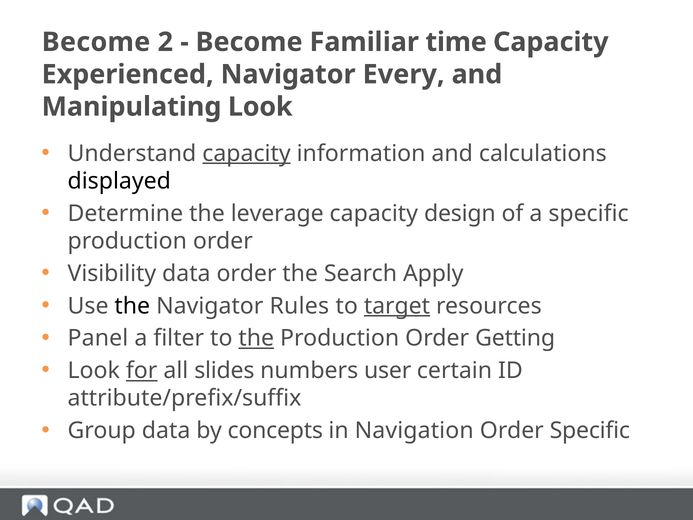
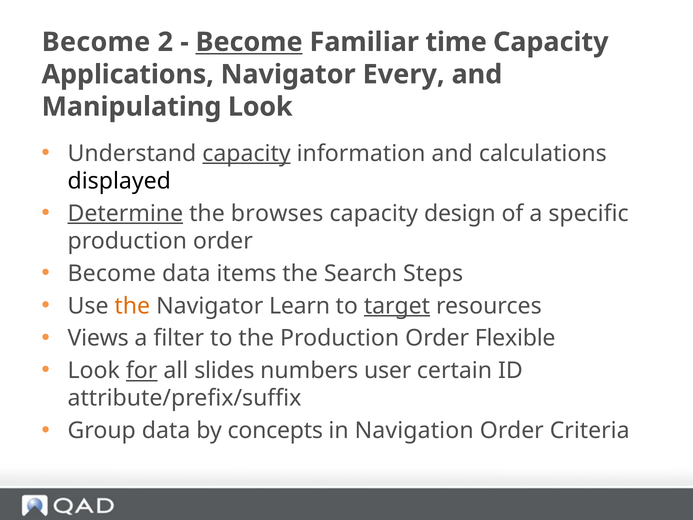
Become at (249, 42) underline: none -> present
Experienced: Experienced -> Applications
Determine underline: none -> present
leverage: leverage -> browses
Visibility at (112, 273): Visibility -> Become
data order: order -> items
Apply: Apply -> Steps
the at (132, 306) colour: black -> orange
Rules: Rules -> Learn
Panel: Panel -> Views
the at (256, 338) underline: present -> none
Getting: Getting -> Flexible
Order Specific: Specific -> Criteria
